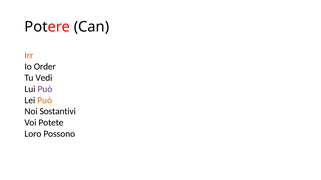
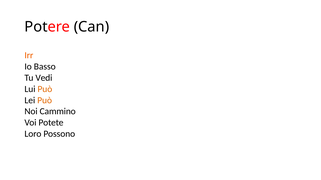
Order: Order -> Basso
Può at (45, 89) colour: purple -> orange
Sostantivi: Sostantivi -> Cammino
